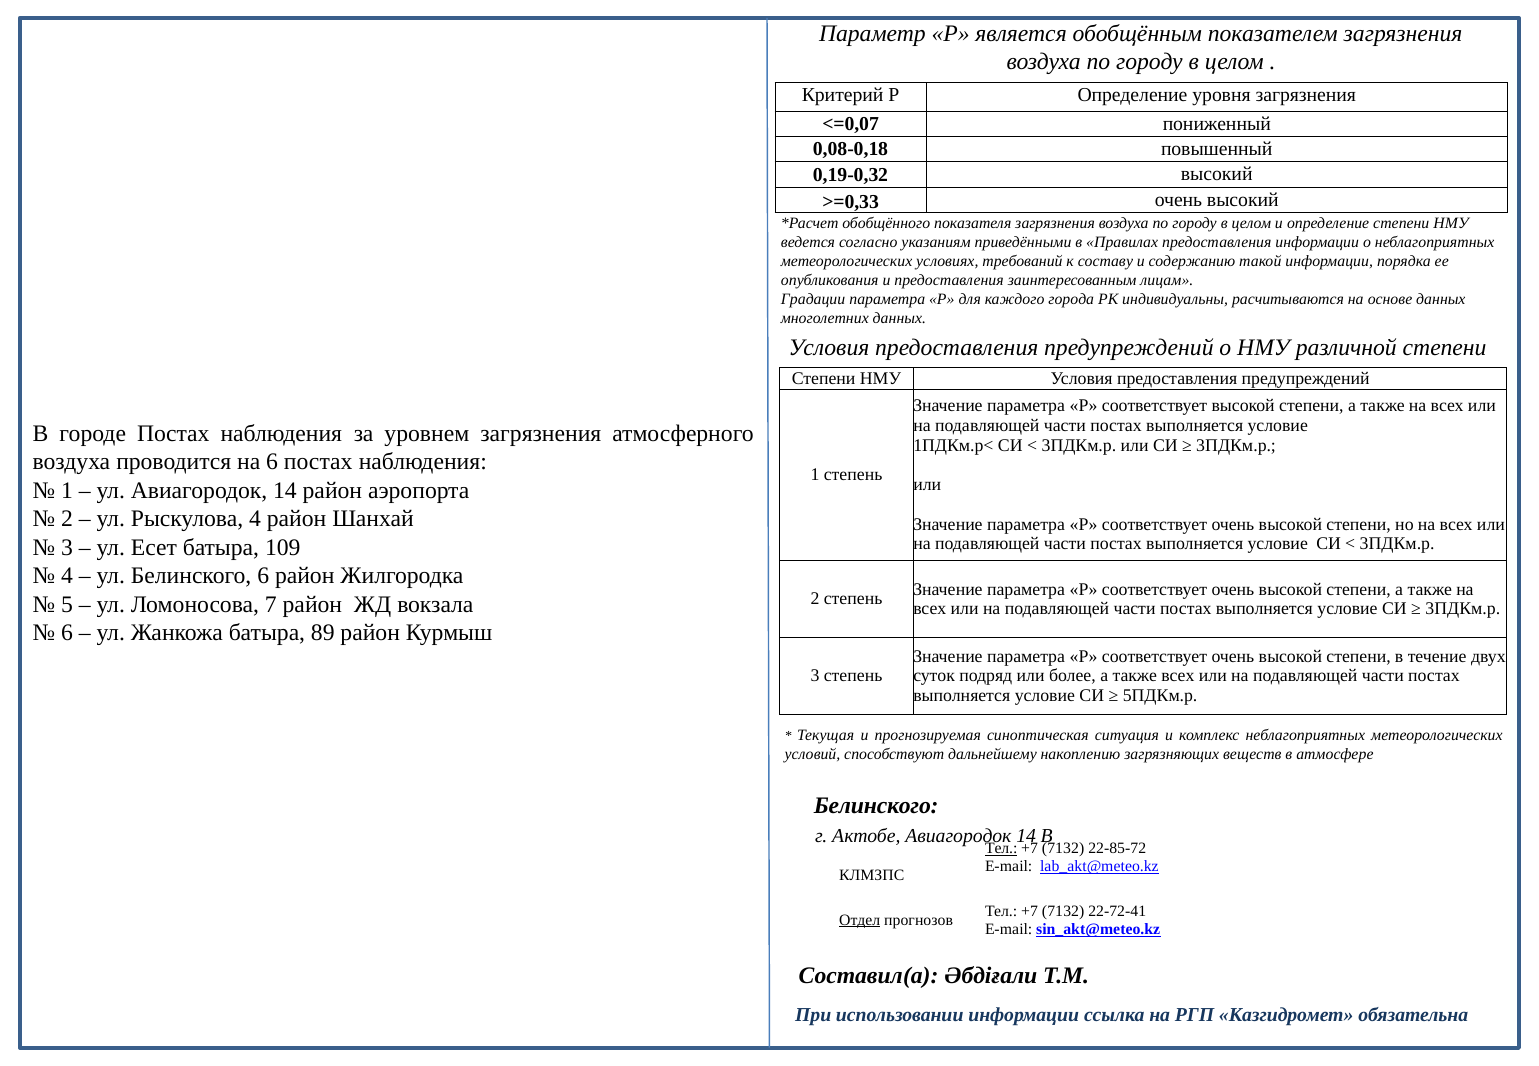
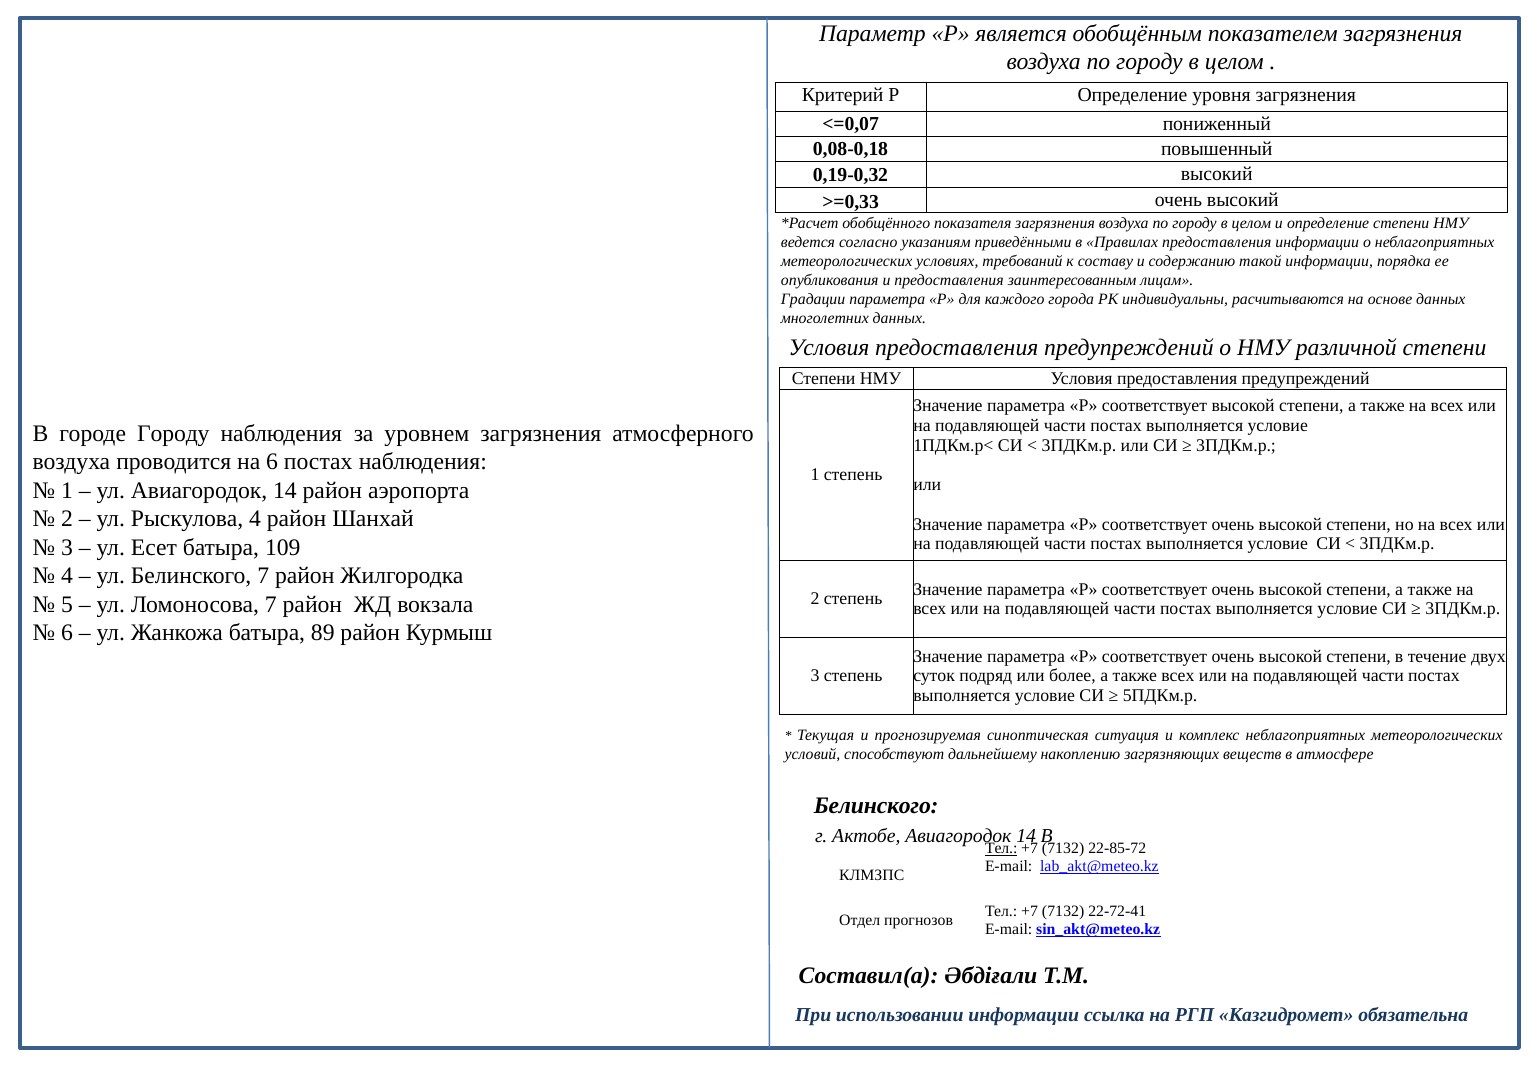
городе Постах: Постах -> Городу
Белинского 6: 6 -> 7
Отдел underline: present -> none
